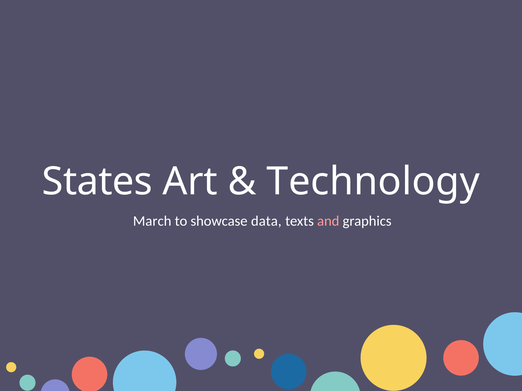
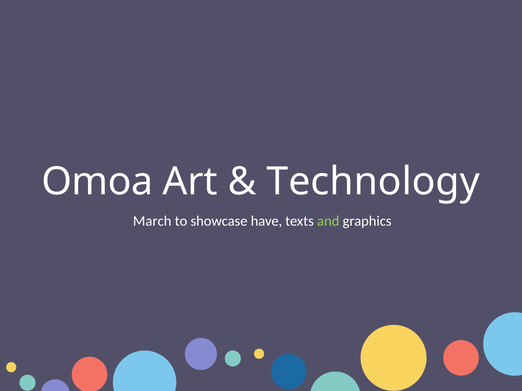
States: States -> Omoa
data: data -> have
and colour: pink -> light green
